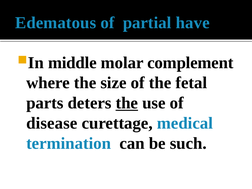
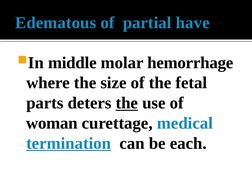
complement: complement -> hemorrhage
disease: disease -> woman
termination underline: none -> present
such: such -> each
